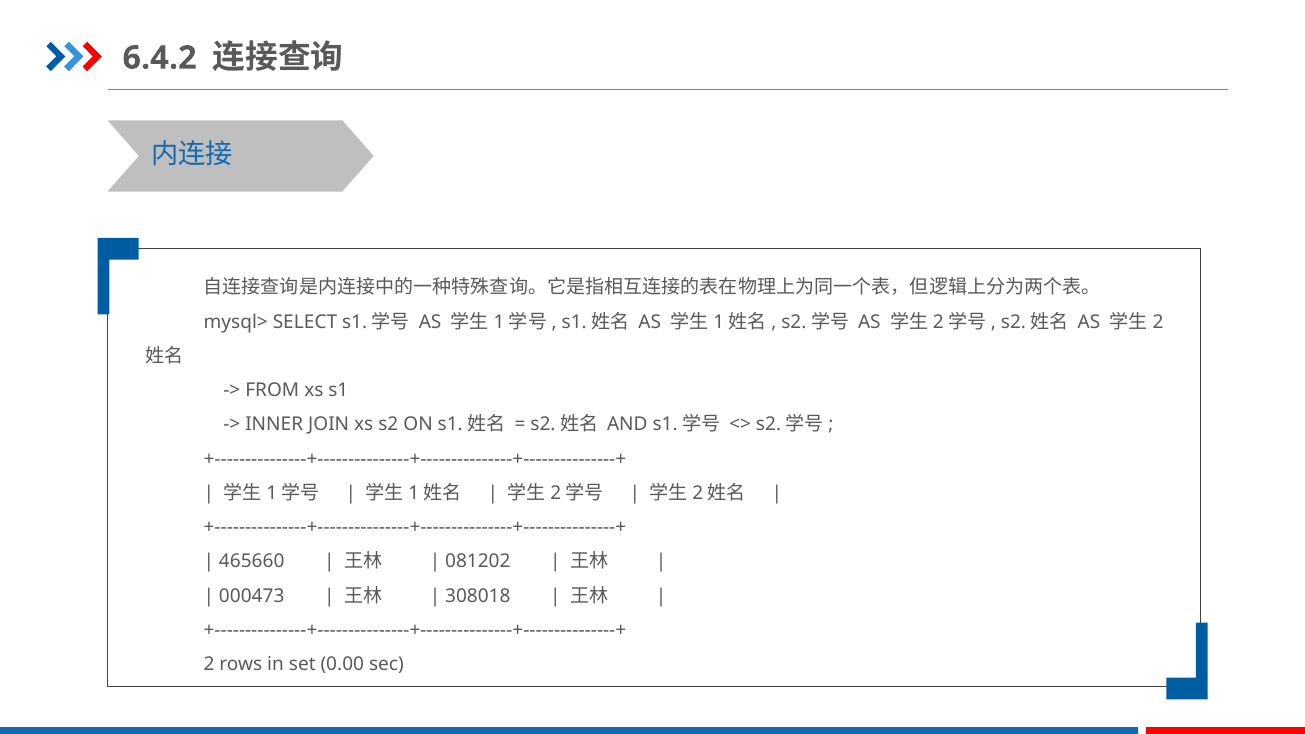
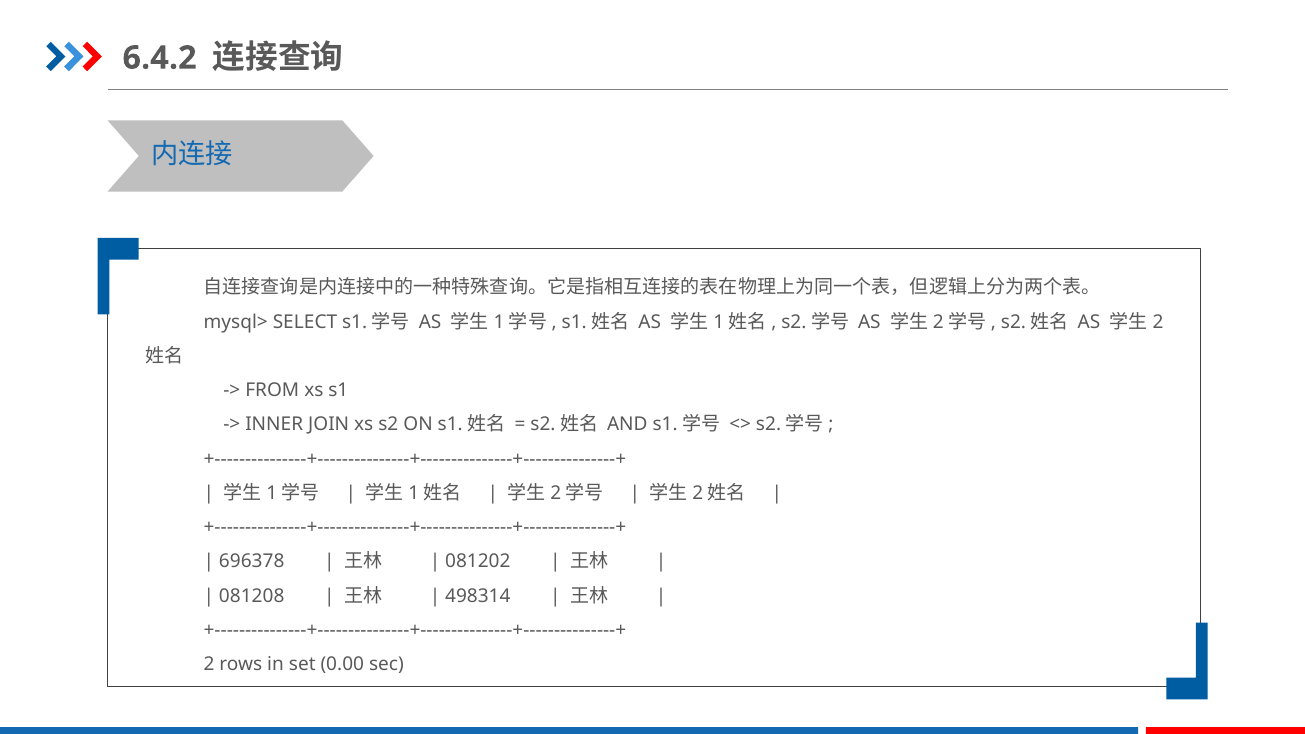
465660: 465660 -> 696378
000473: 000473 -> 081208
308018: 308018 -> 498314
